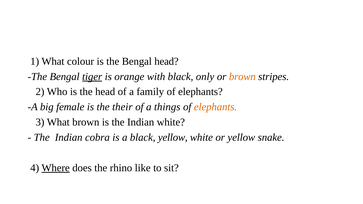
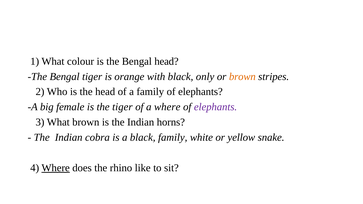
tiger at (92, 77) underline: present -> none
the their: their -> tiger
a things: things -> where
elephants at (216, 107) colour: orange -> purple
Indian white: white -> horns
black yellow: yellow -> family
